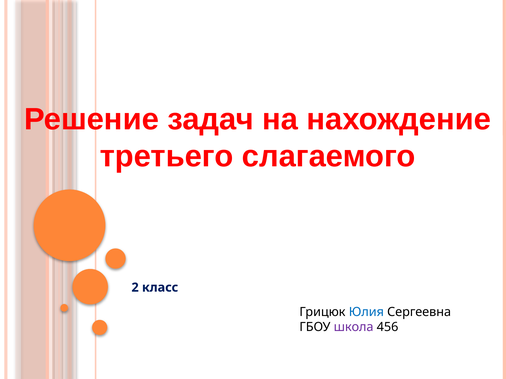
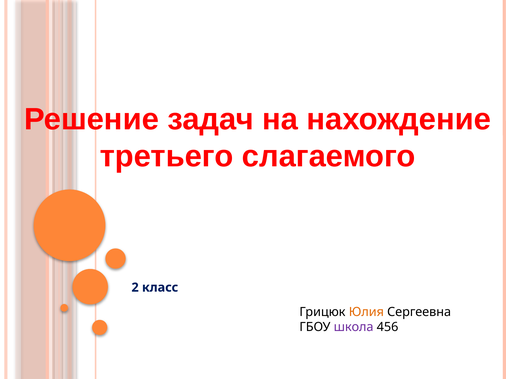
Юлия colour: blue -> orange
